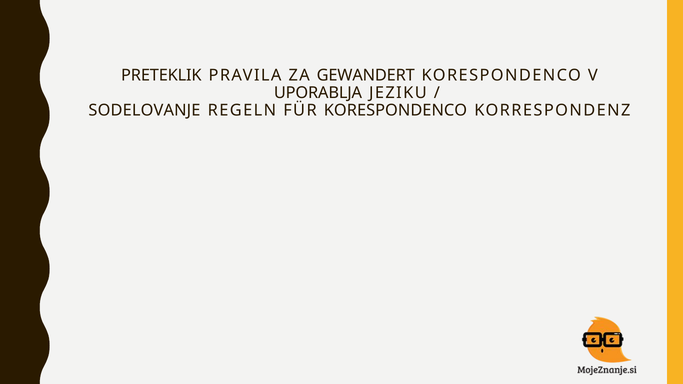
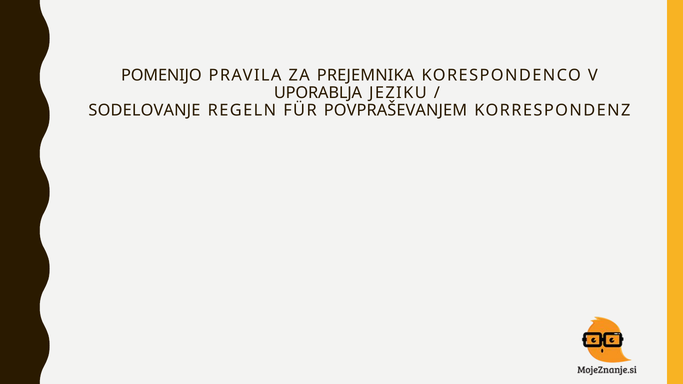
PRETEKLIK: PRETEKLIK -> POMENIJO
GEWANDERT: GEWANDERT -> PREJEMNIKA
FÜR KORESPONDENCO: KORESPONDENCO -> POVPRAŠEVANJEM
